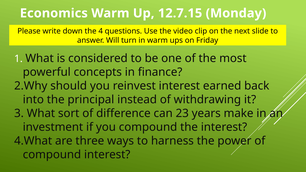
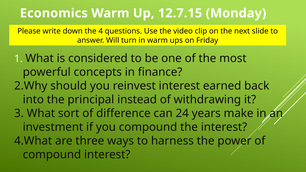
23: 23 -> 24
